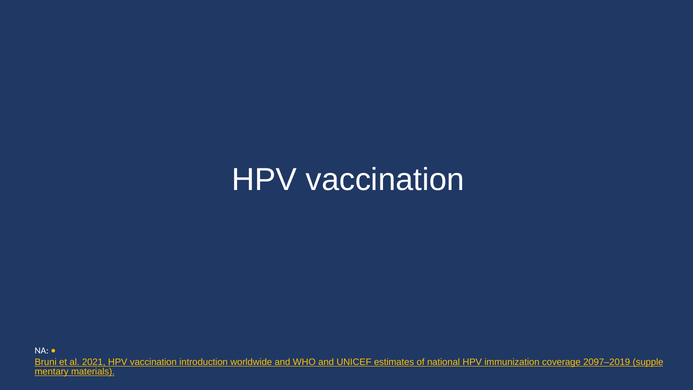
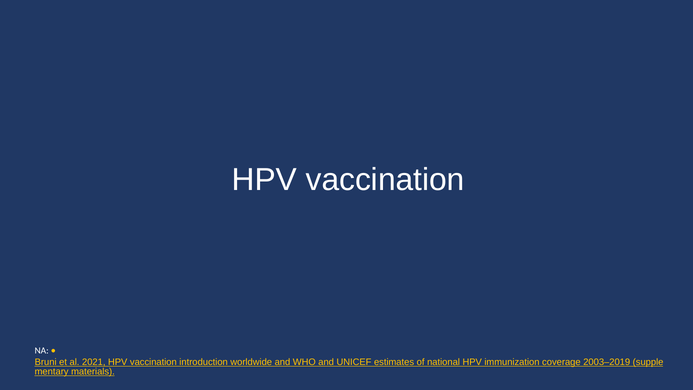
2097–2019: 2097–2019 -> 2003–2019
